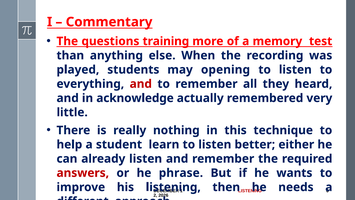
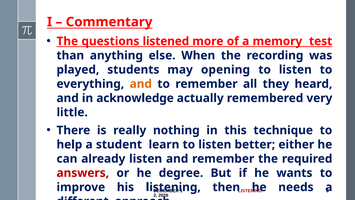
training: training -> listened
and at (141, 84) colour: red -> orange
phrase: phrase -> degree
